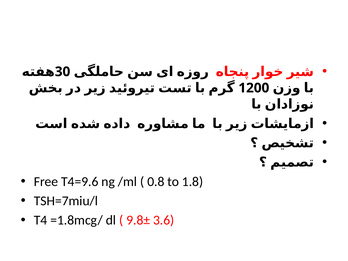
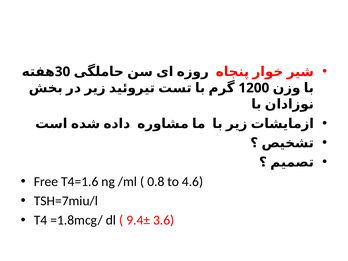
T4=9.6: T4=9.6 -> T4=1.6
1.8: 1.8 -> 4.6
9.8±: 9.8± -> 9.4±
